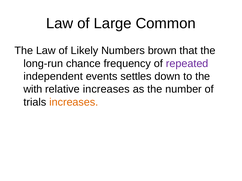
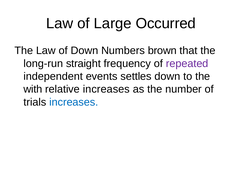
Common: Common -> Occurred
of Likely: Likely -> Down
chance: chance -> straight
increases at (74, 102) colour: orange -> blue
